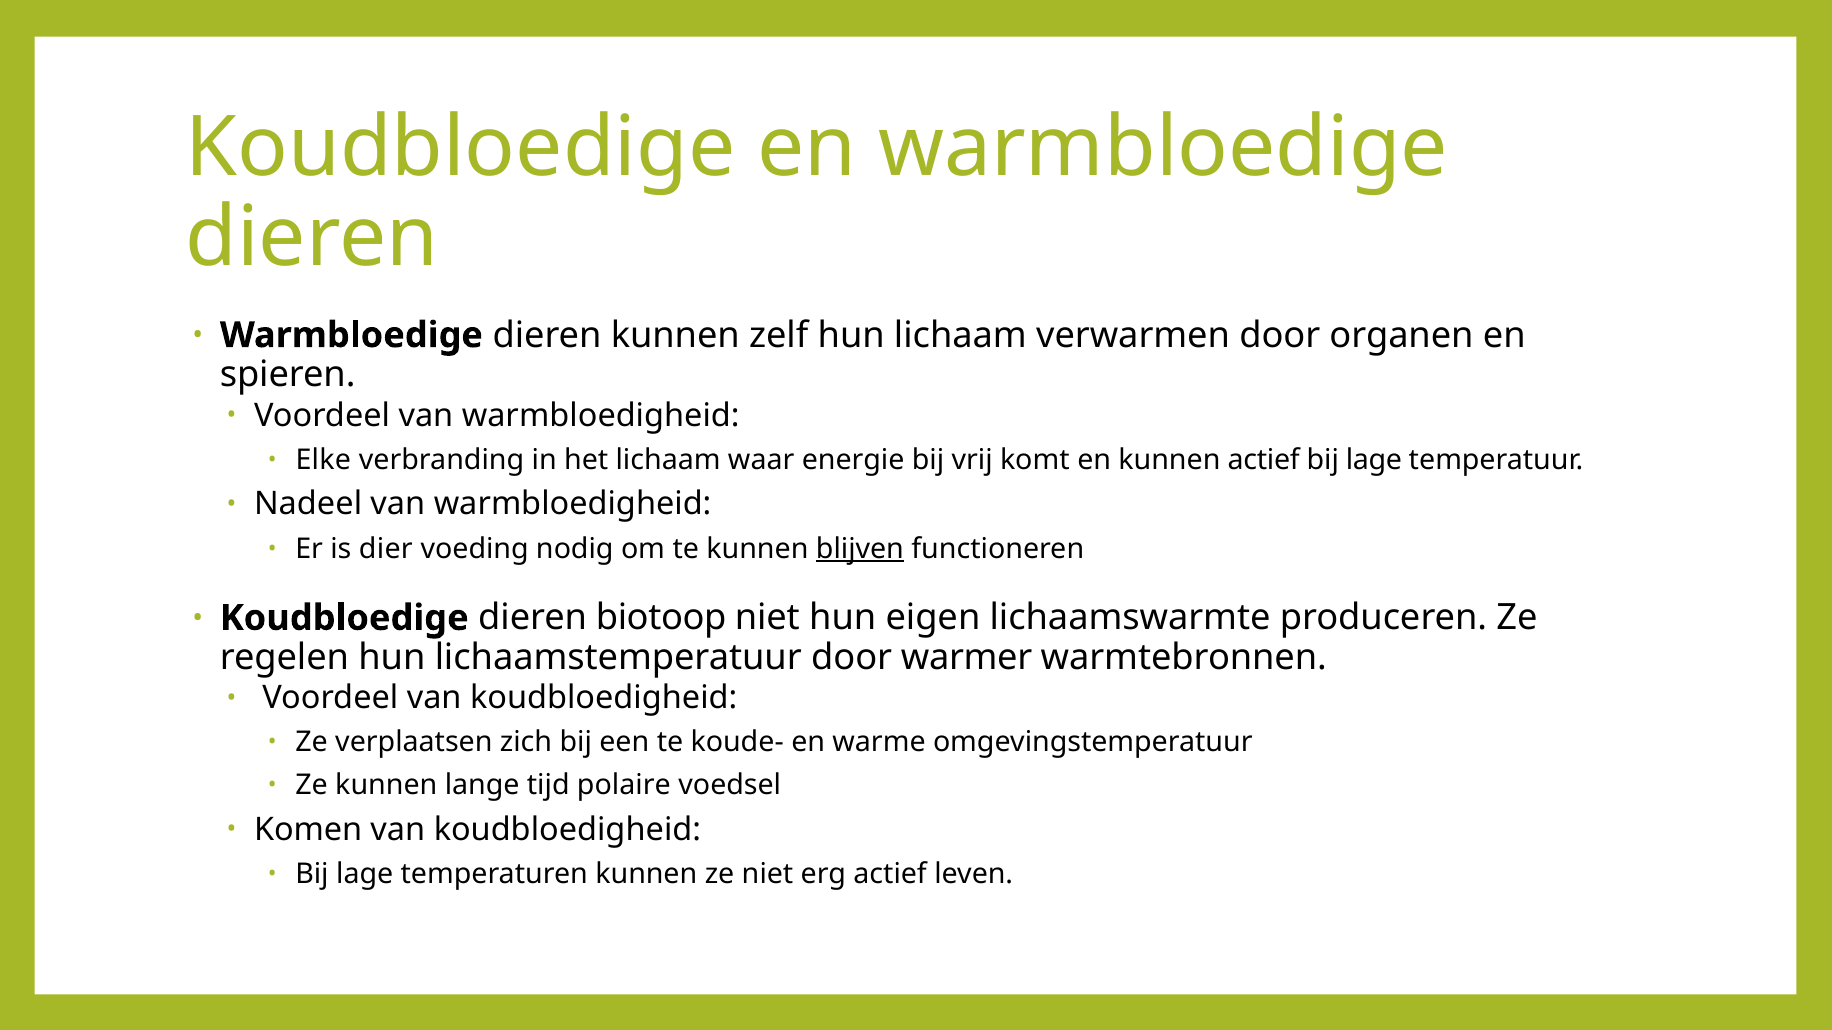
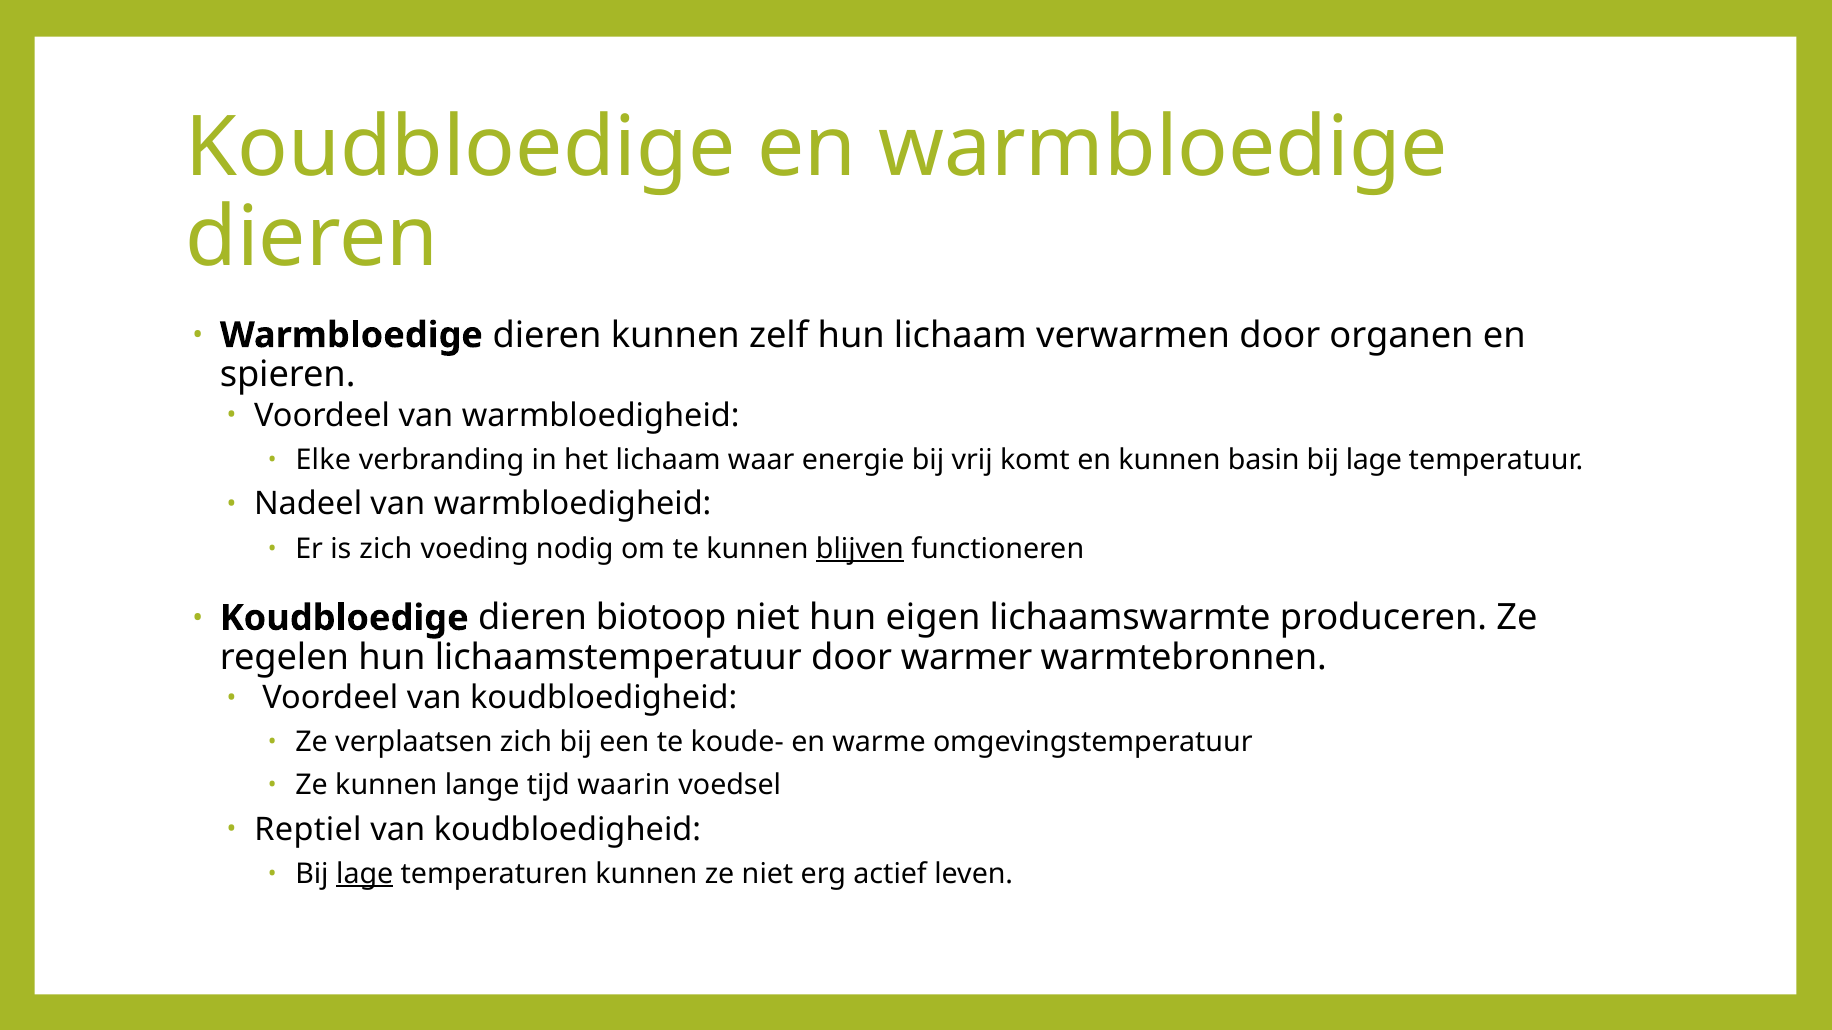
kunnen actief: actief -> basin
is dier: dier -> zich
polaire: polaire -> waarin
Komen: Komen -> Reptiel
lage at (365, 874) underline: none -> present
